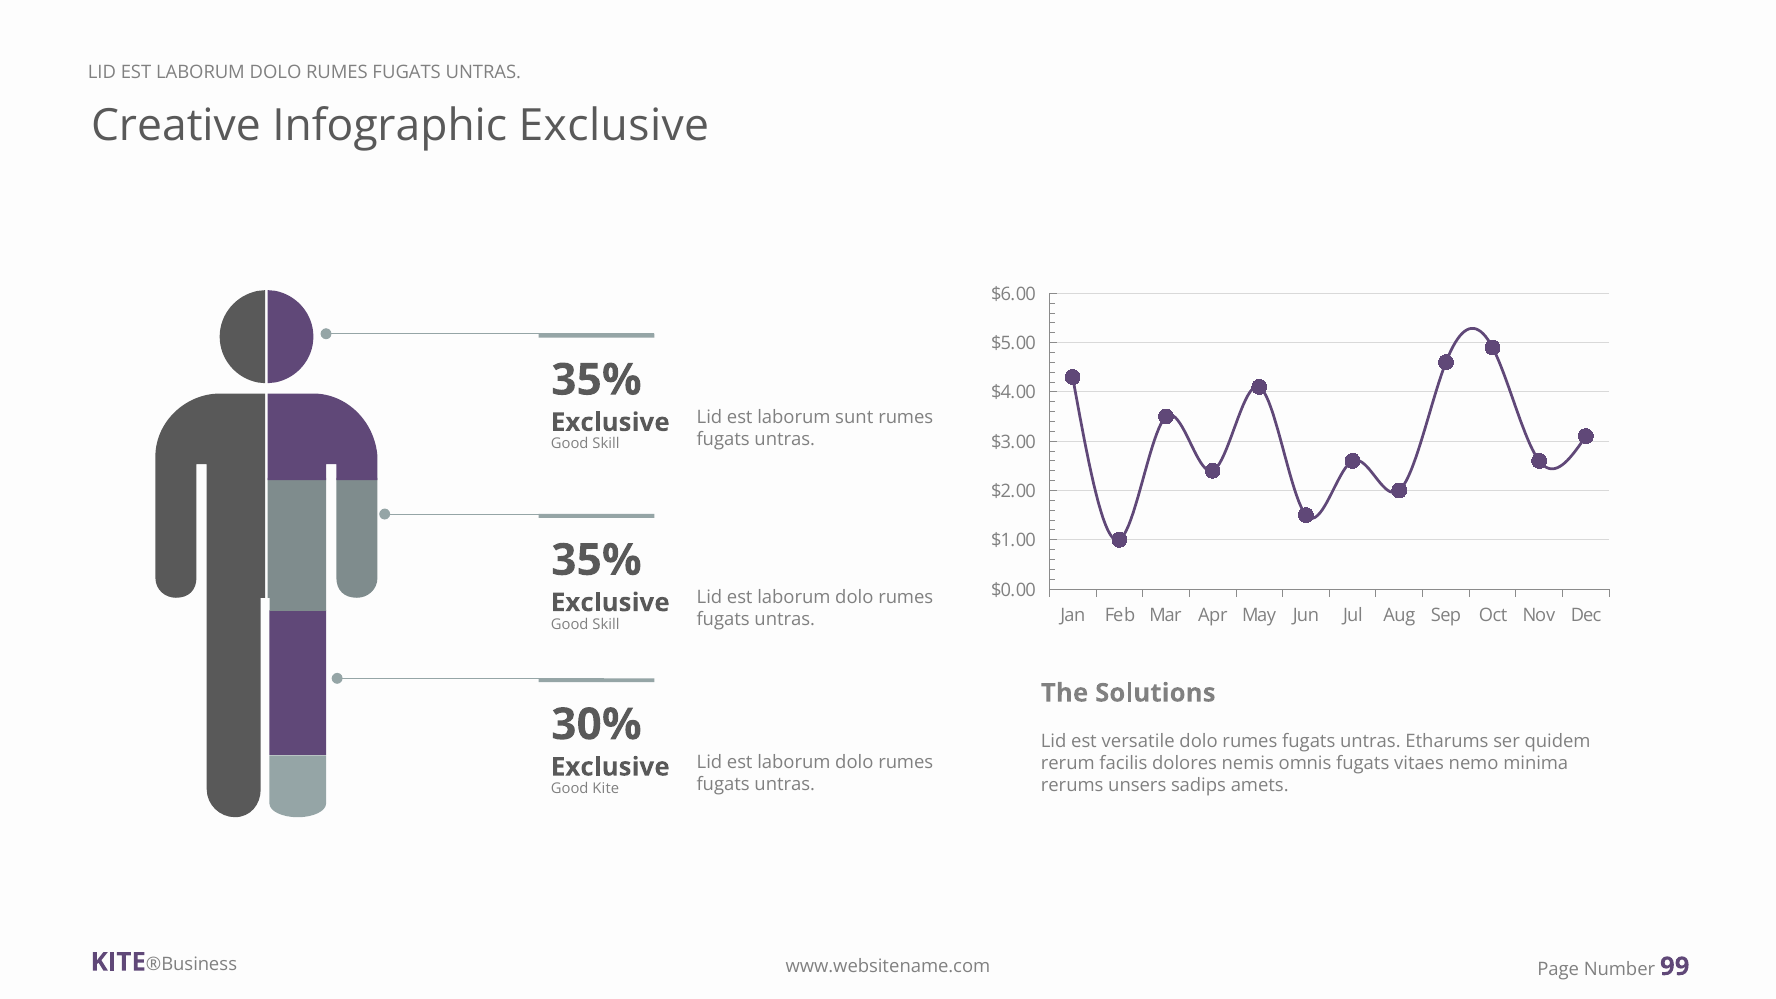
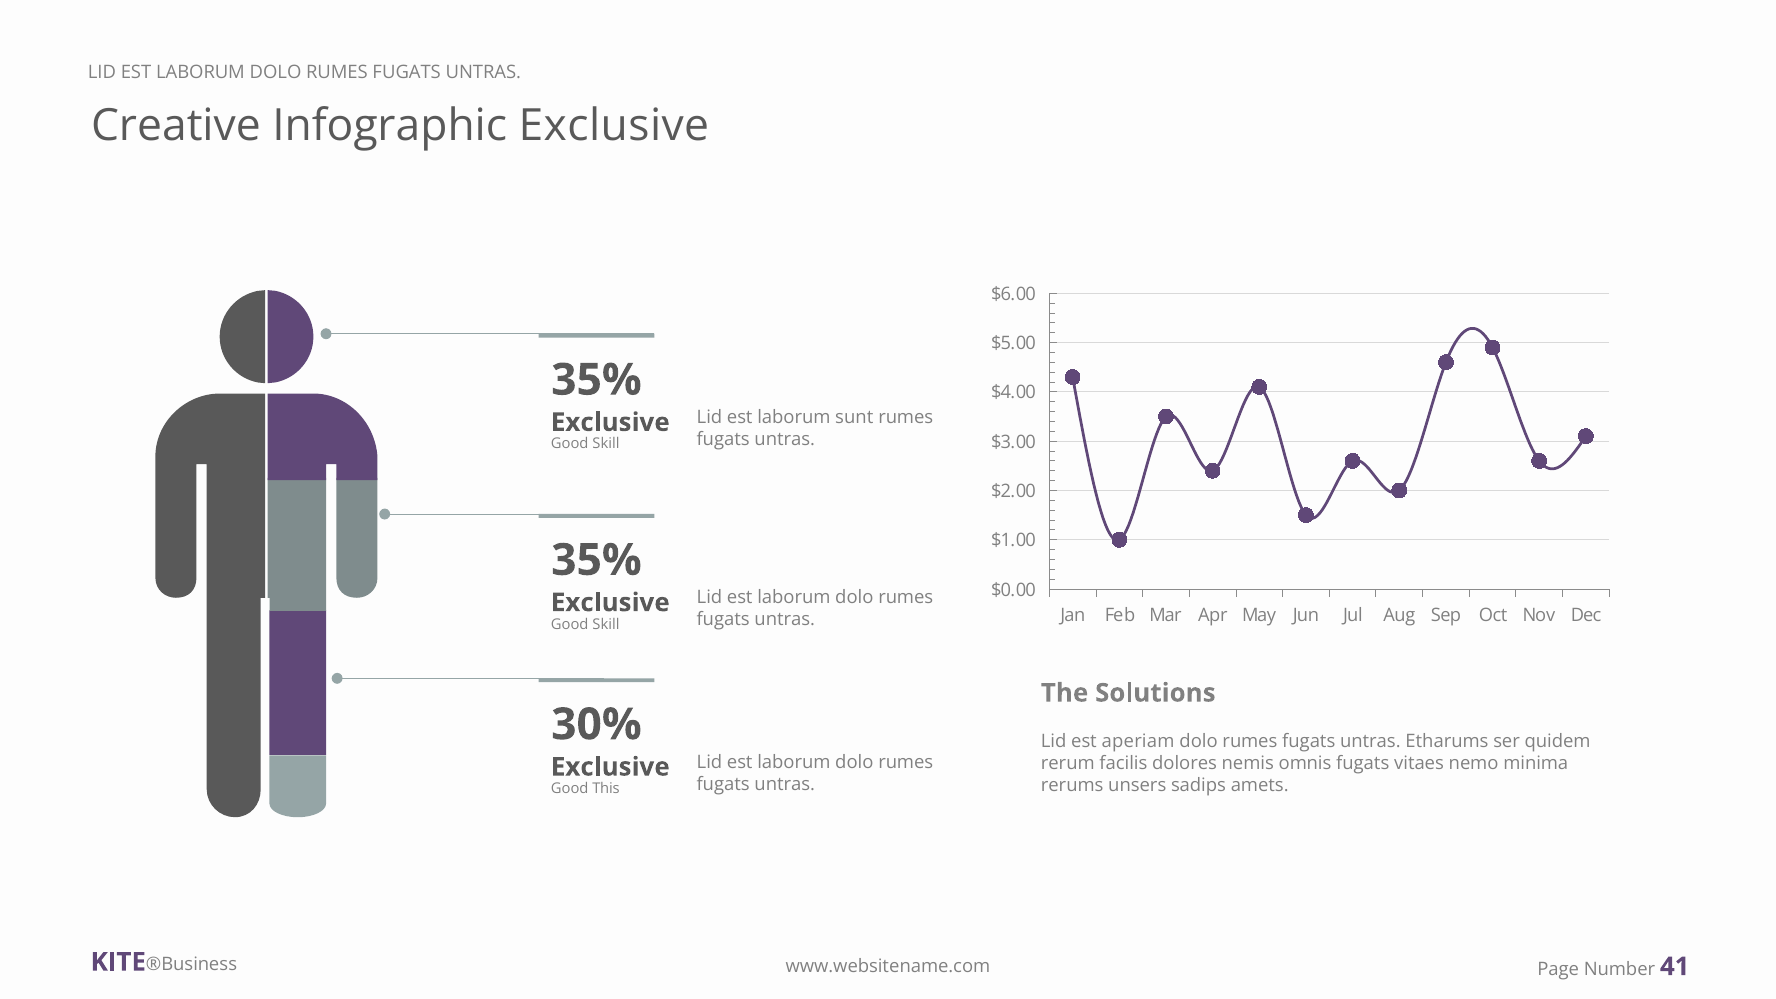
versatile: versatile -> aperiam
Good Kite: Kite -> This
99: 99 -> 41
